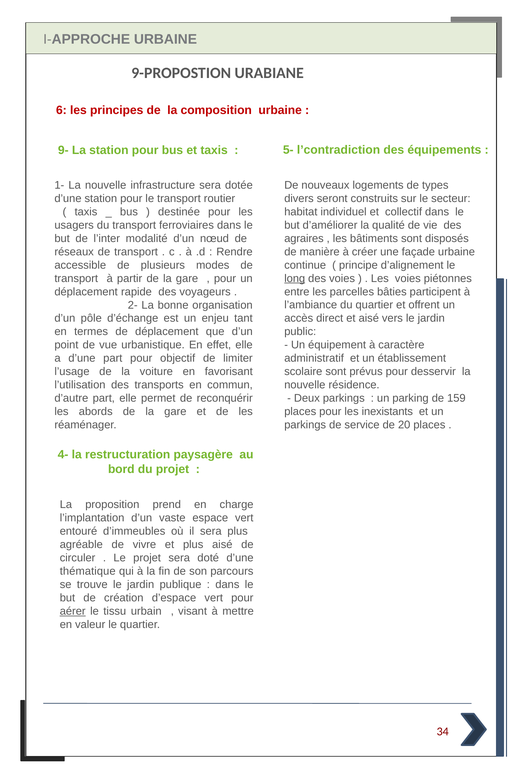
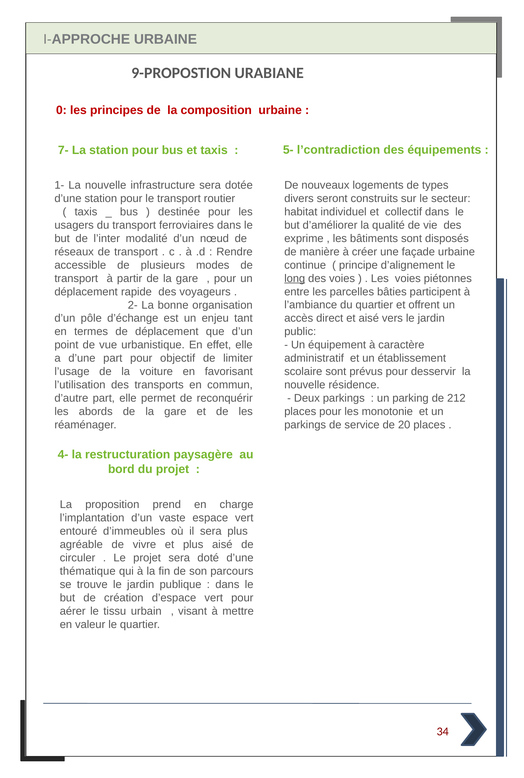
6: 6 -> 0
9-: 9- -> 7-
agraires: agraires -> exprime
159: 159 -> 212
inexistants: inexistants -> monotonie
aérer underline: present -> none
